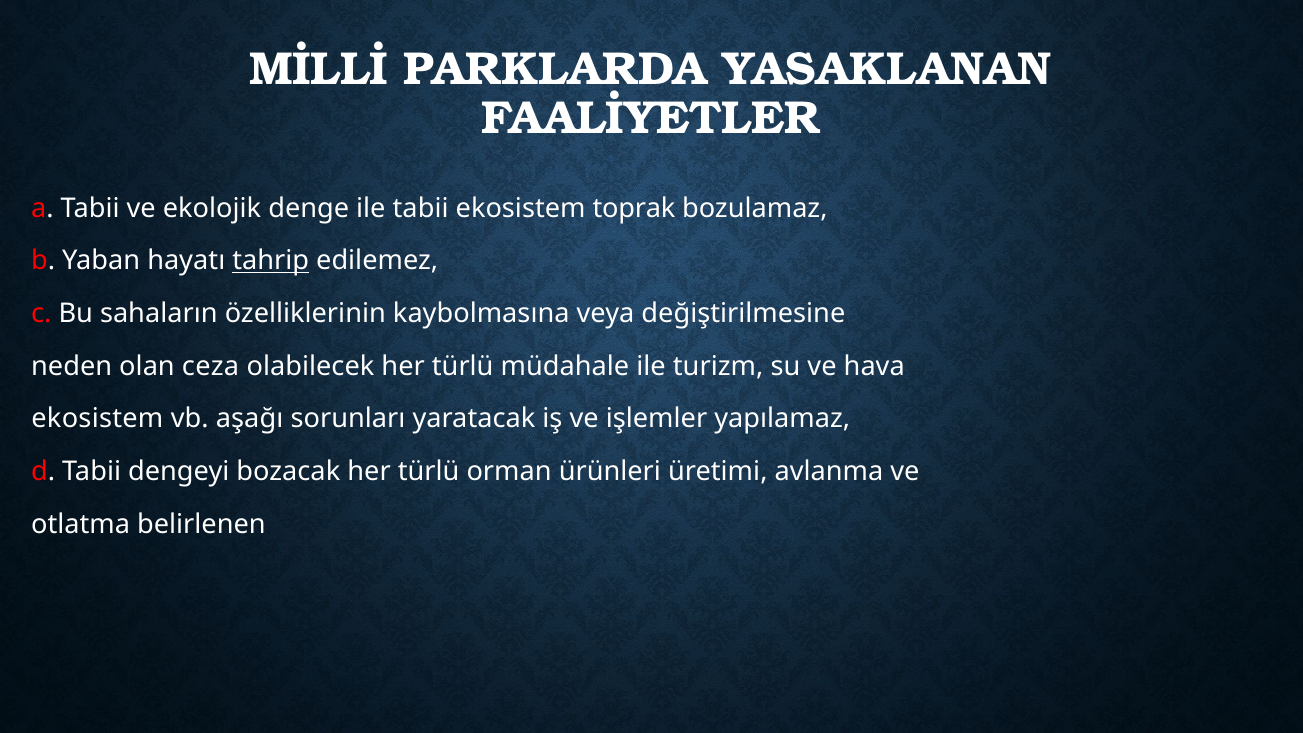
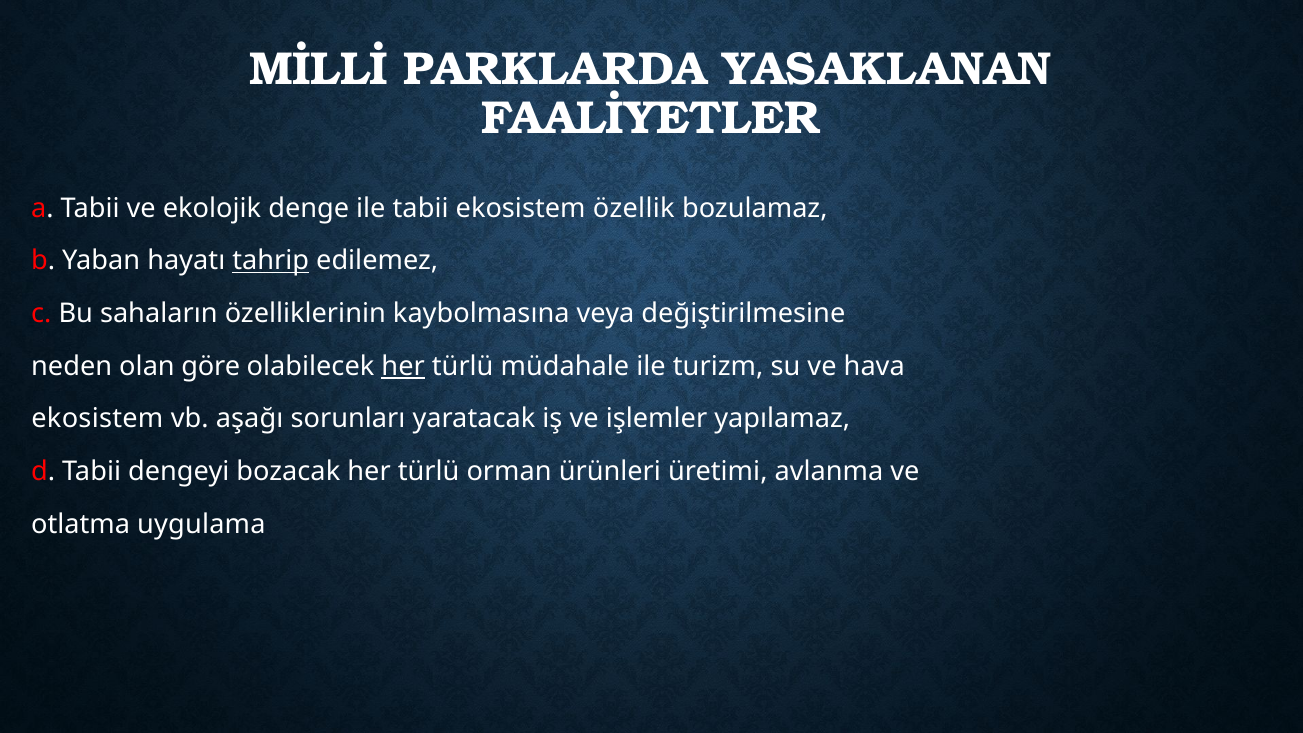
toprak: toprak -> özellik
ceza: ceza -> göre
her at (403, 366) underline: none -> present
belirlenen: belirlenen -> uygulama
